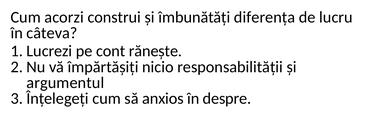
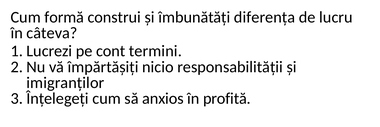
acorzi: acorzi -> formă
rănește: rănește -> termini
argumentul: argumentul -> imigranților
despre: despre -> profită
